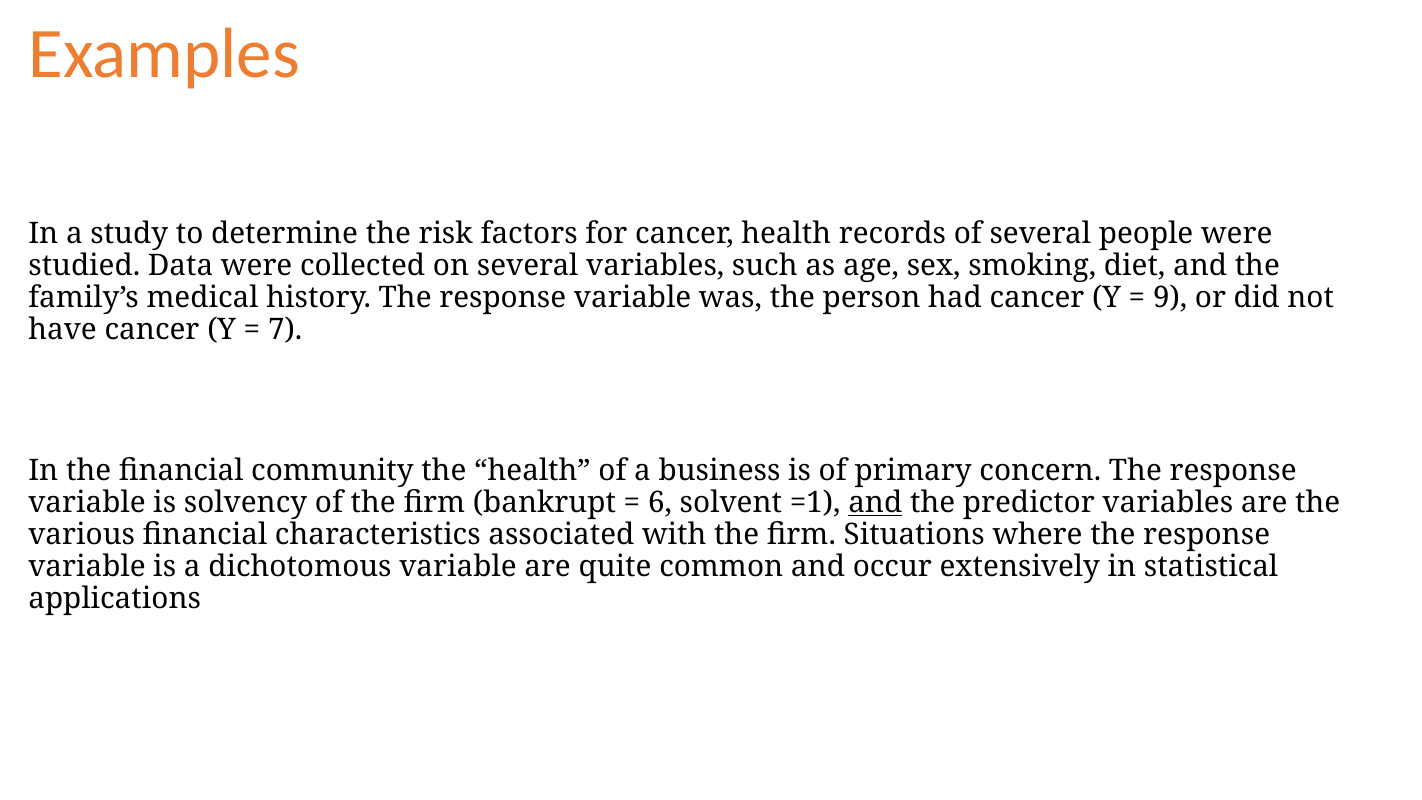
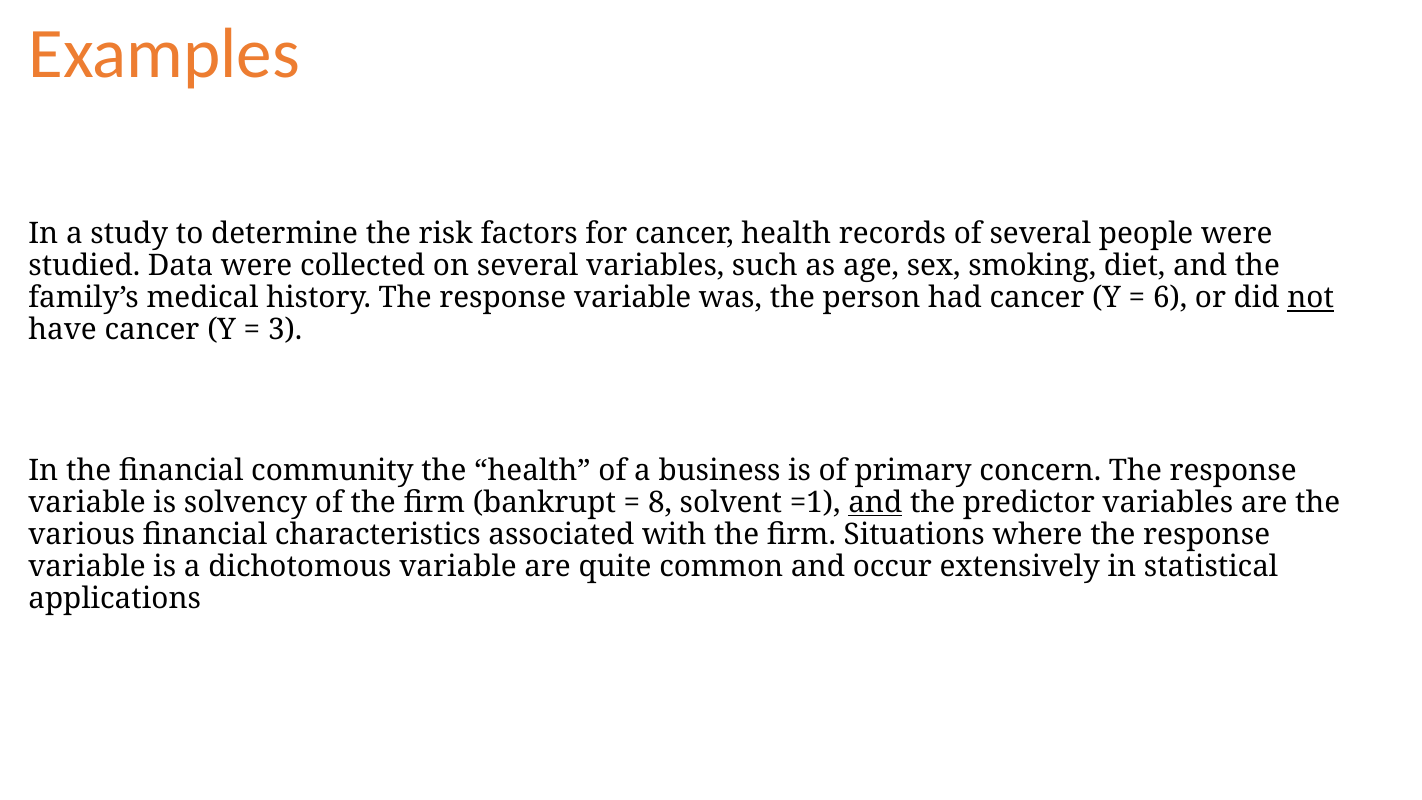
9: 9 -> 6
not underline: none -> present
7: 7 -> 3
6: 6 -> 8
